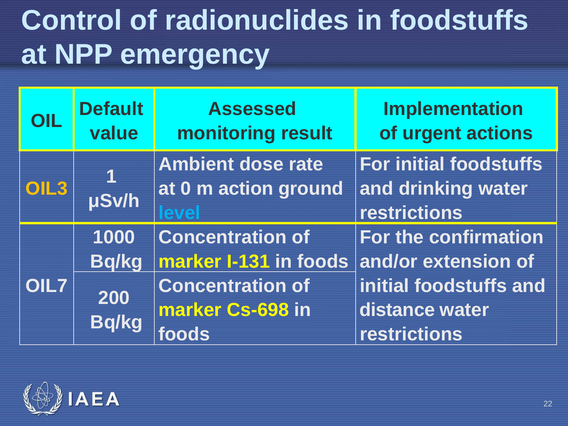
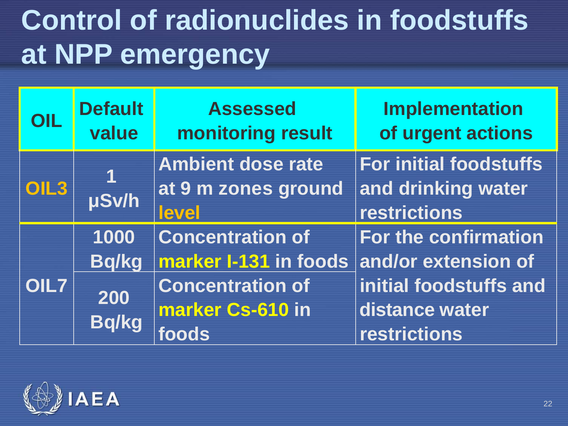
0: 0 -> 9
action: action -> zones
level colour: light blue -> yellow
Cs-698: Cs-698 -> Cs-610
